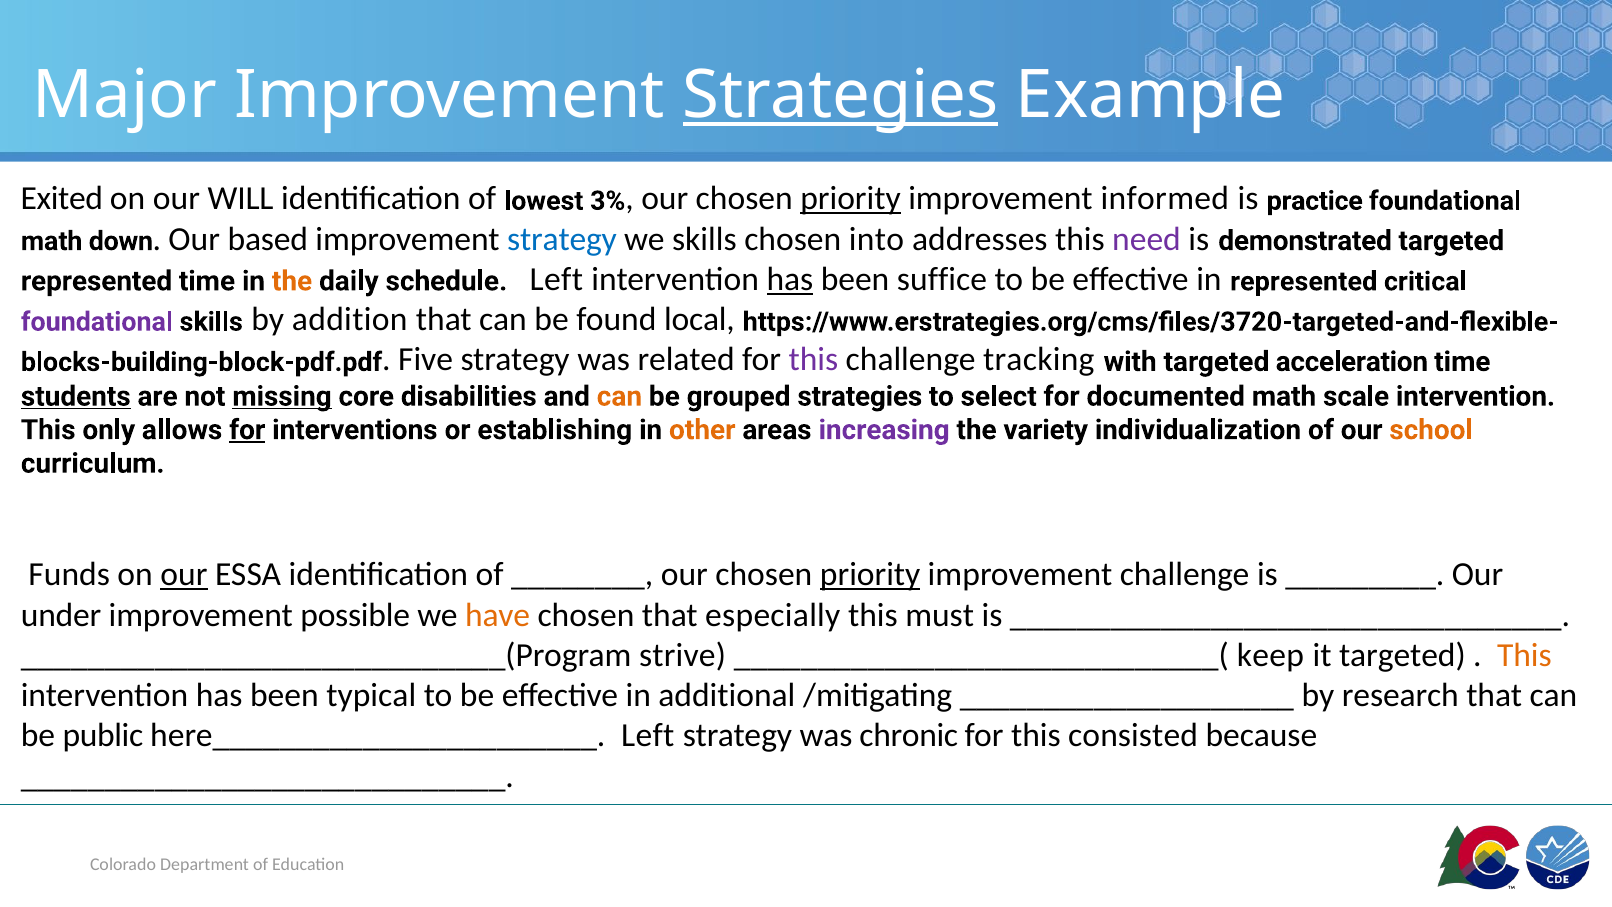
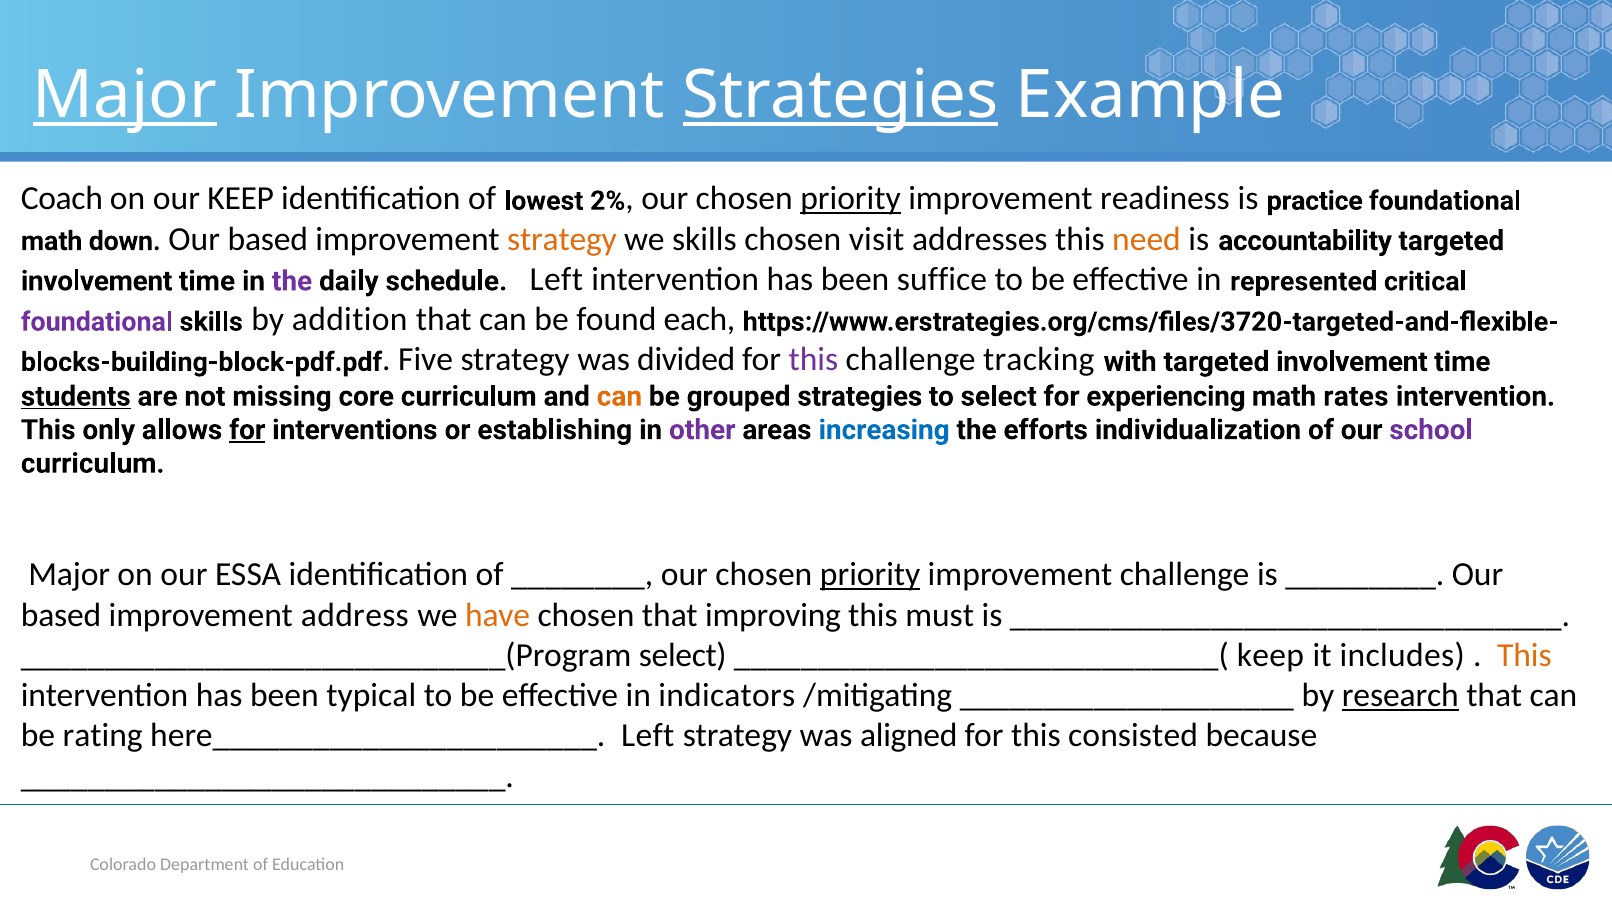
Major at (125, 95) underline: none -> present
Exited: Exited -> Coach
our WILL: WILL -> KEEP
3%: 3% -> 2%
informed: informed -> readiness
strategy at (562, 239) colour: blue -> orange
into: into -> visit
need colour: purple -> orange
demonstrated: demonstrated -> accountability
represented at (96, 281): represented -> involvement
the at (292, 281) colour: orange -> purple
has at (790, 279) underline: present -> none
local: local -> each
related: related -> divided
with targeted acceleration: acceleration -> involvement
missing underline: present -> none
core disabilities: disabilities -> curriculum
documented: documented -> experiencing
scale: scale -> rates
other colour: orange -> purple
increasing colour: purple -> blue
variety: variety -> efforts
school colour: orange -> purple
Funds at (69, 575): Funds -> Major
our at (184, 575) underline: present -> none
under at (61, 615): under -> based
possible: possible -> address
especially: especially -> improving
_____________________________(Program strive: strive -> select
it targeted: targeted -> includes
additional: additional -> indicators
research underline: none -> present
public: public -> rating
chronic: chronic -> aligned
